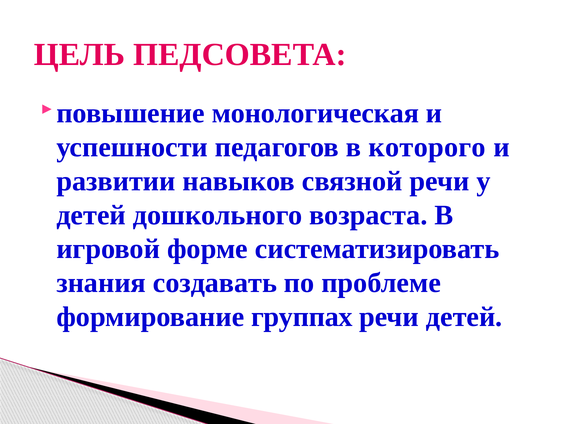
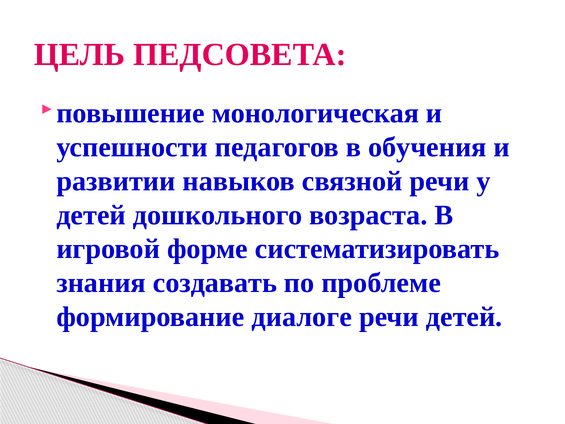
которого: которого -> обучения
группах: группах -> диалоге
